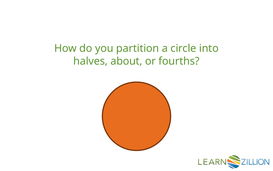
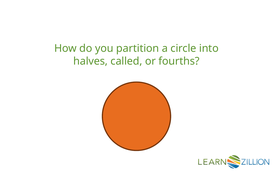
about: about -> called
